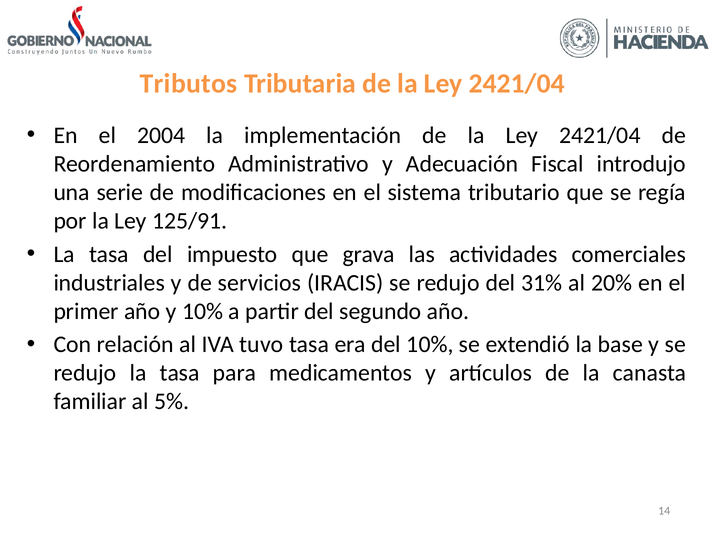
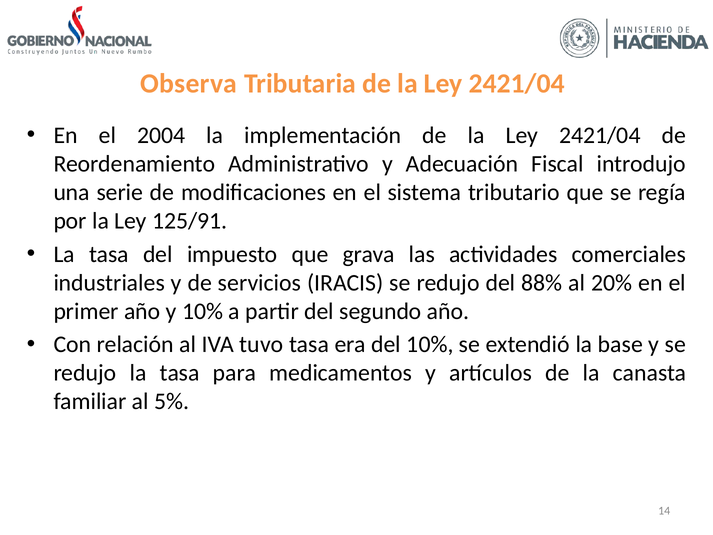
Tributos: Tributos -> Observa
31%: 31% -> 88%
